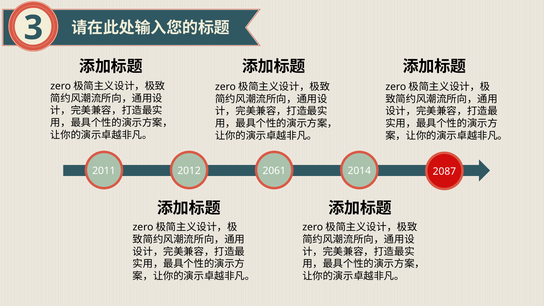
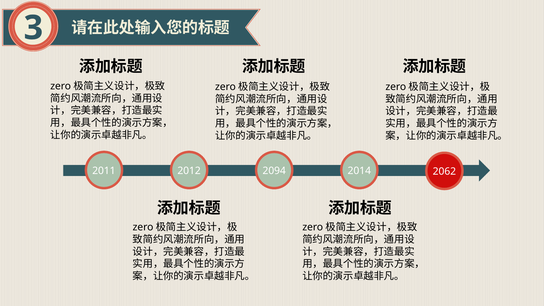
2061: 2061 -> 2094
2087: 2087 -> 2062
